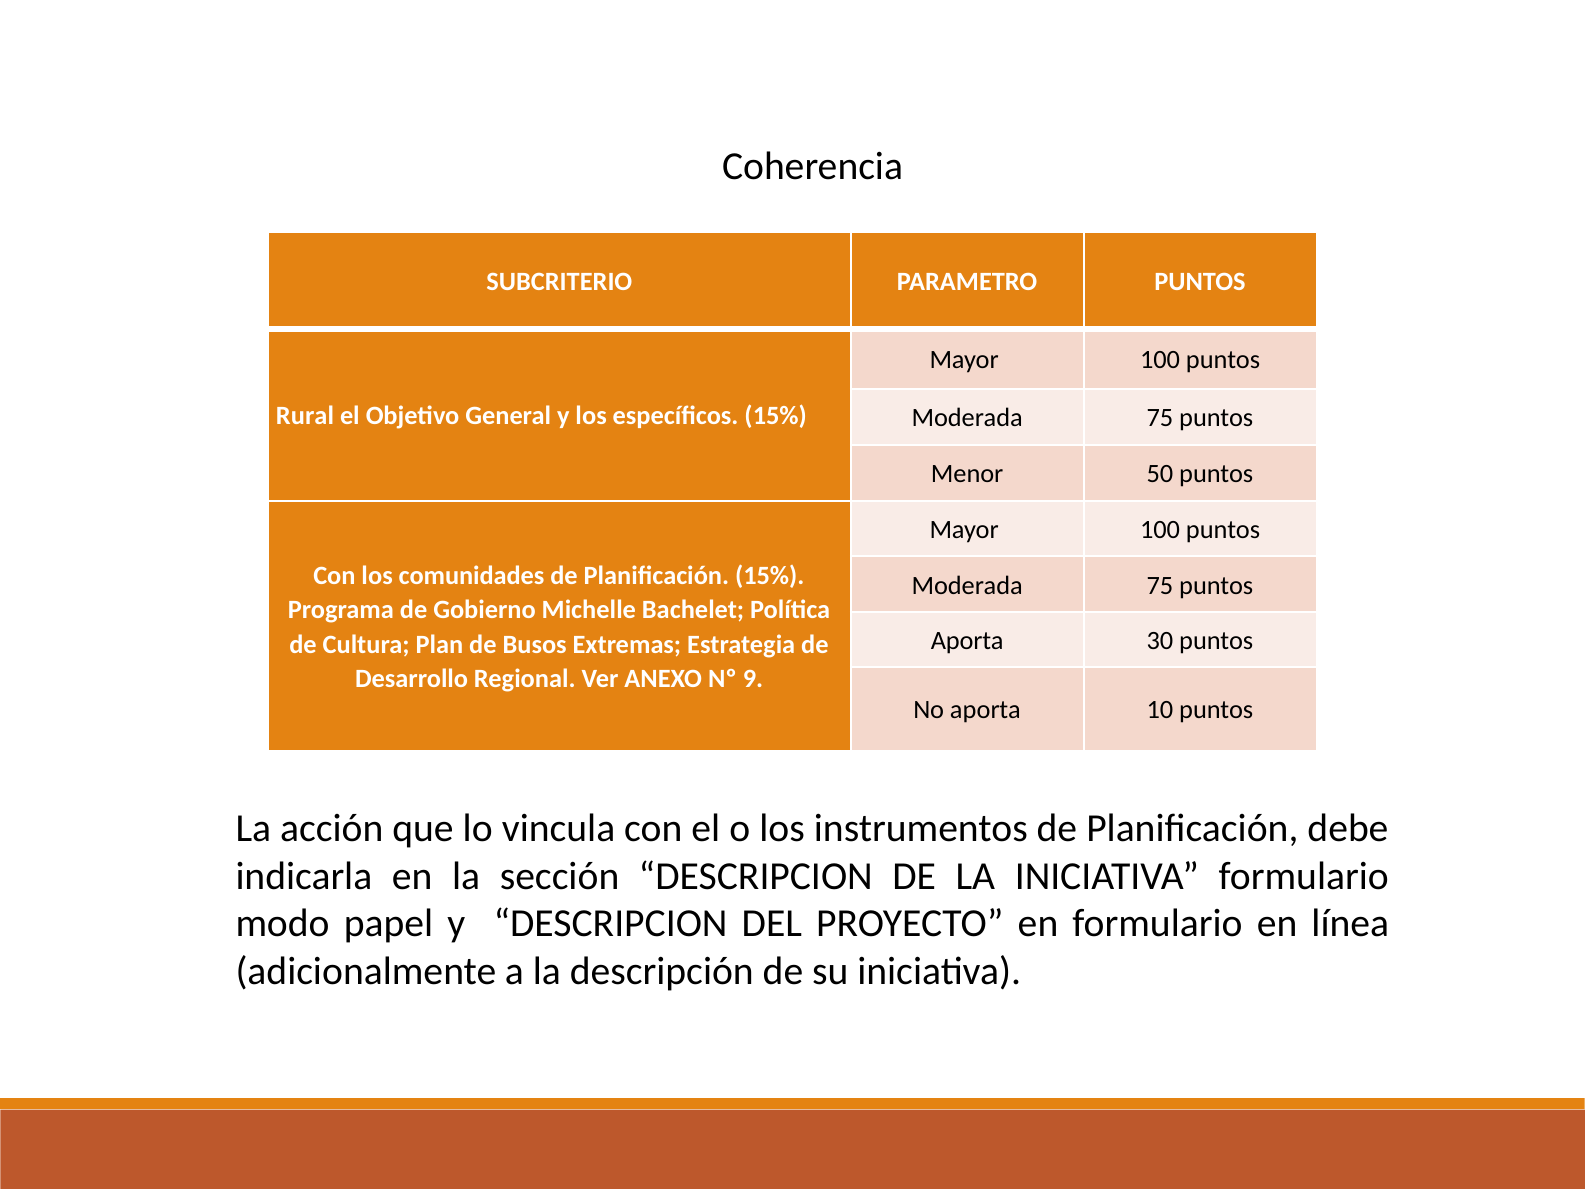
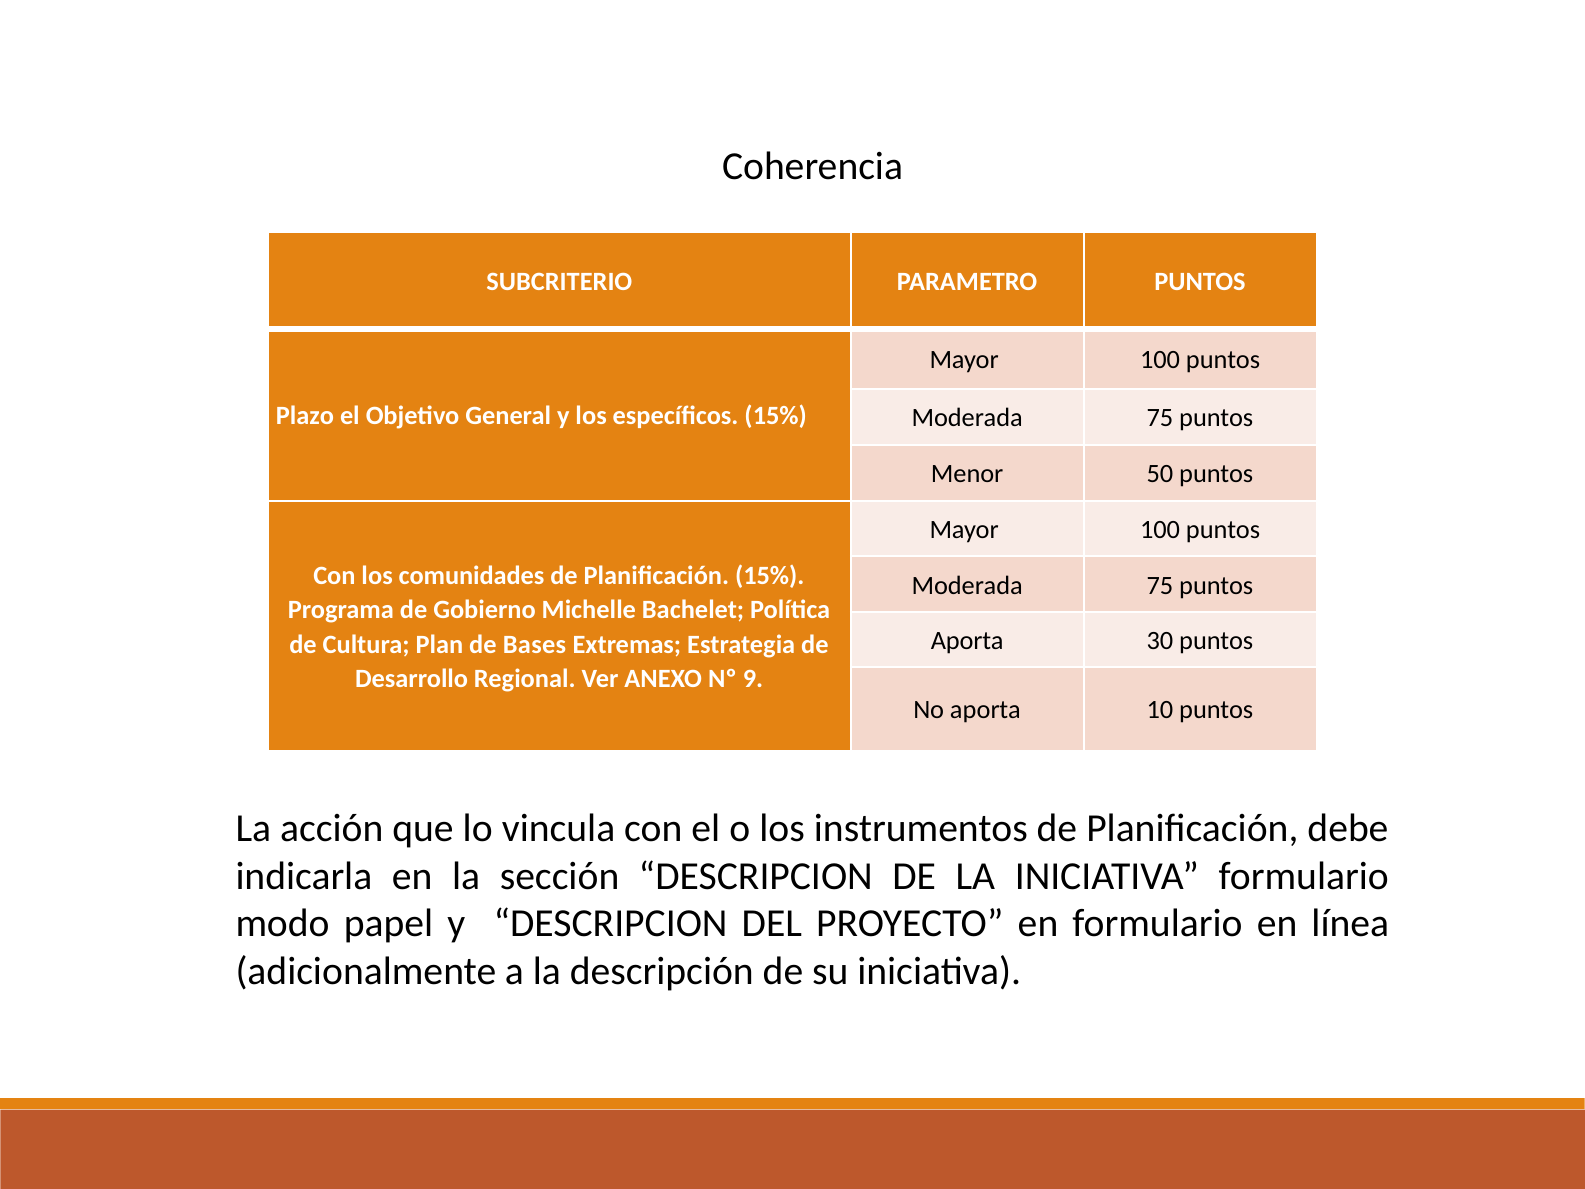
Rural: Rural -> Plazo
Busos: Busos -> Bases
